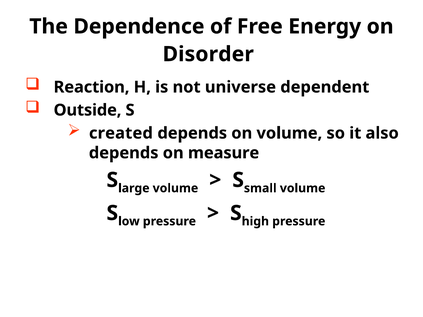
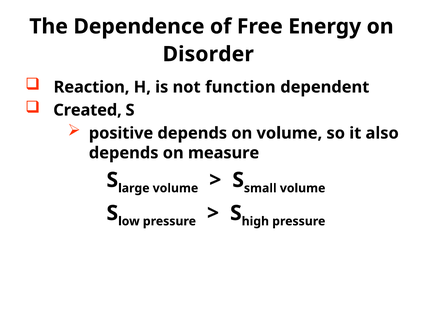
universe: universe -> function
Outside: Outside -> Created
created: created -> positive
